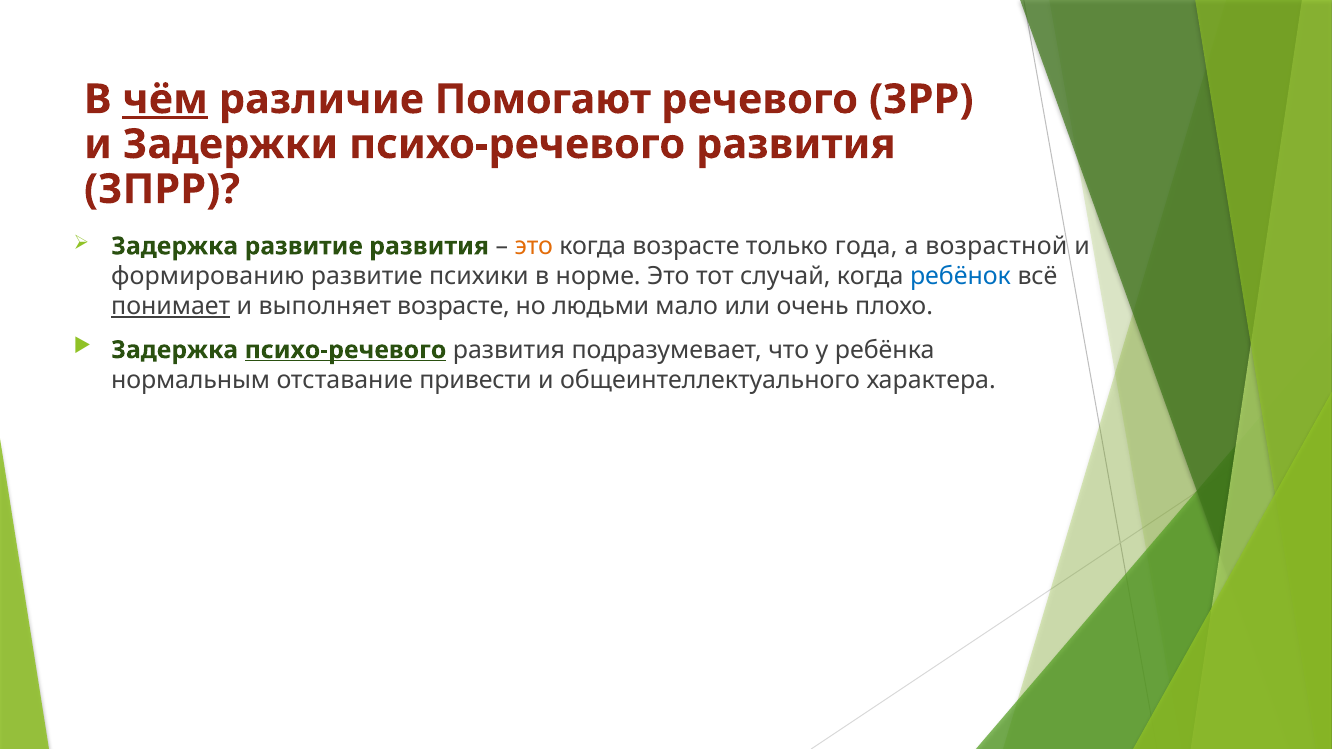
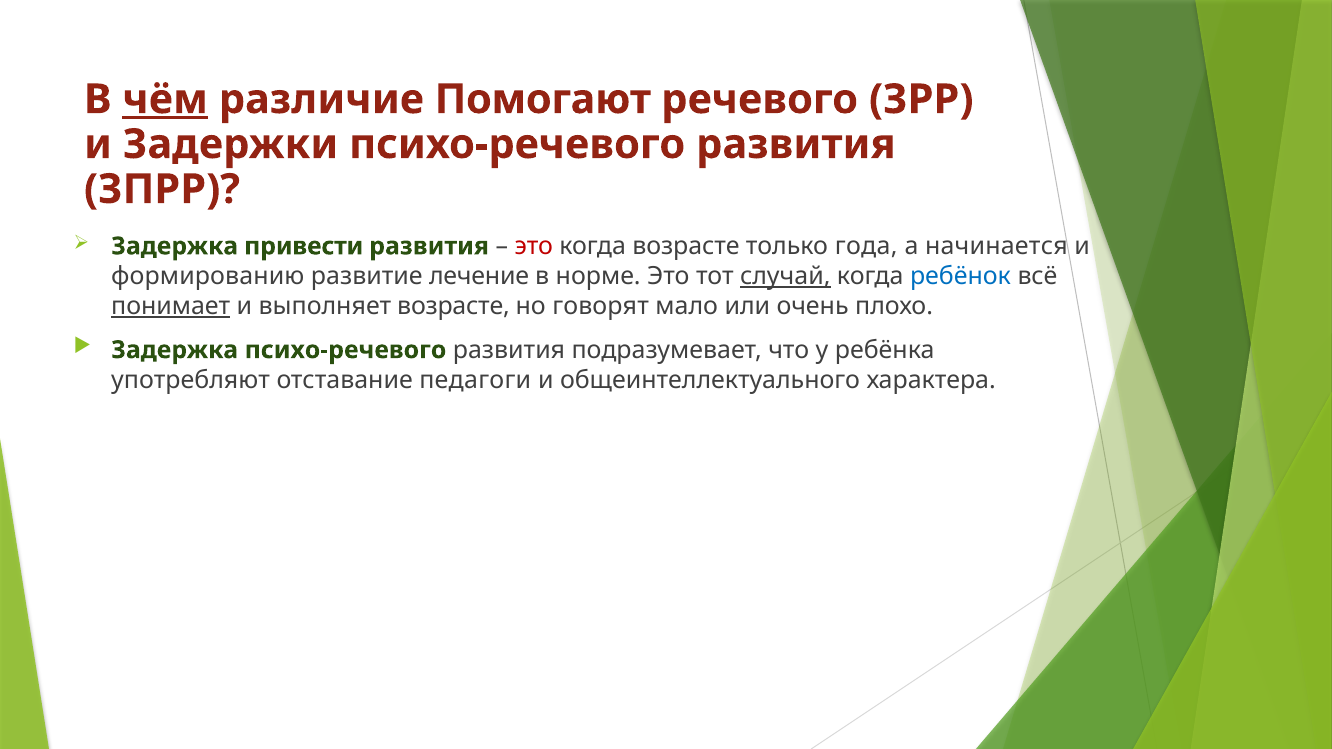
Задержка развитие: развитие -> привести
это at (534, 246) colour: orange -> red
возрастной: возрастной -> начинается
психики: психики -> лечение
случай underline: none -> present
людьми: людьми -> говорят
психо-речевого at (345, 350) underline: present -> none
нормальным: нормальным -> употребляют
привести: привести -> педагоги
